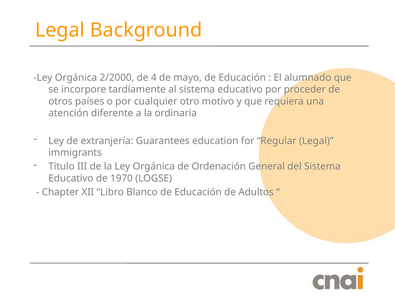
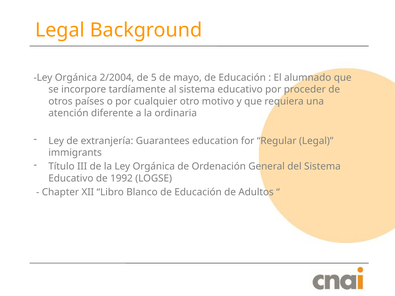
2/2000: 2/2000 -> 2/2004
4: 4 -> 5
1970: 1970 -> 1992
